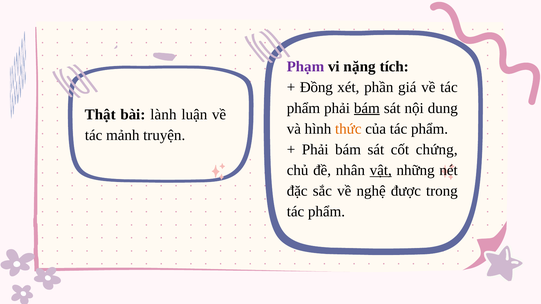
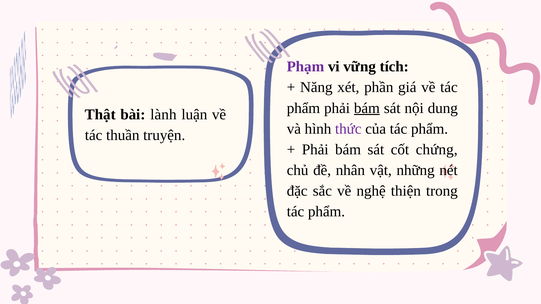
nặng: nặng -> vững
Đồng: Đồng -> Năng
thức colour: orange -> purple
mảnh: mảnh -> thuần
vật underline: present -> none
được: được -> thiện
